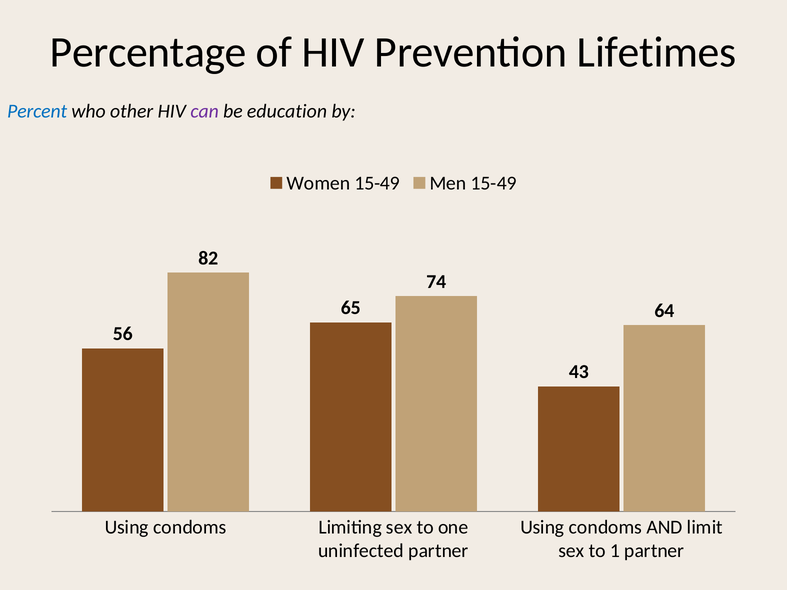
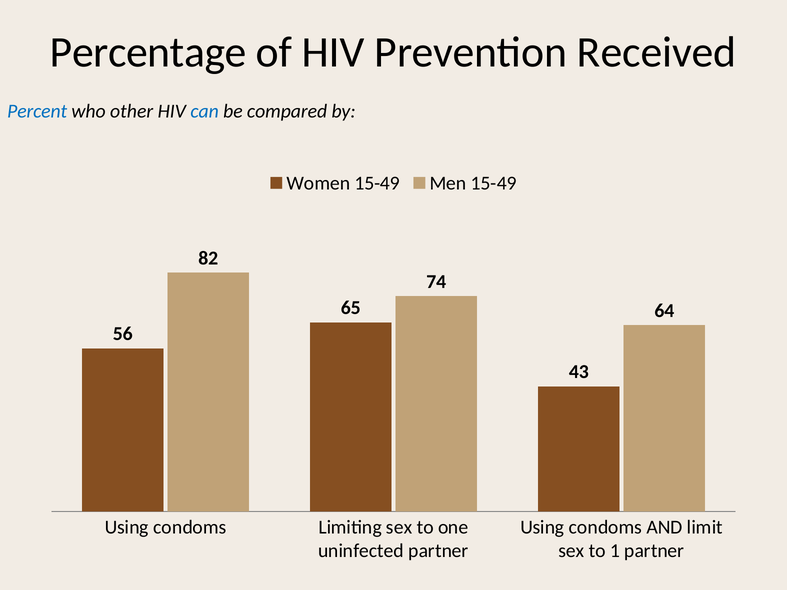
Lifetimes: Lifetimes -> Received
can colour: purple -> blue
education: education -> compared
